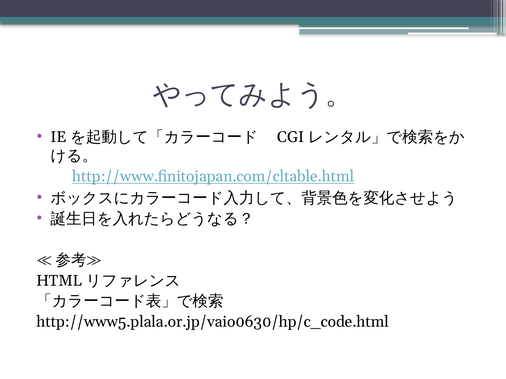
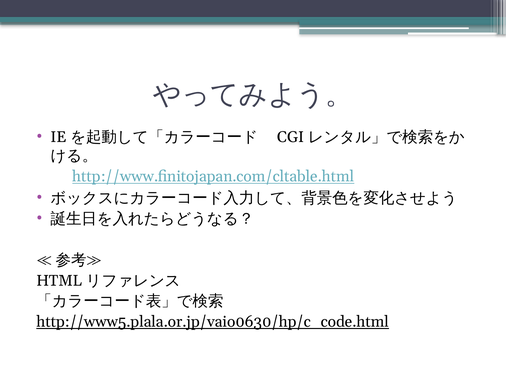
http://www5.plala.or.jp/vaio0630/hp/c_code.html underline: none -> present
